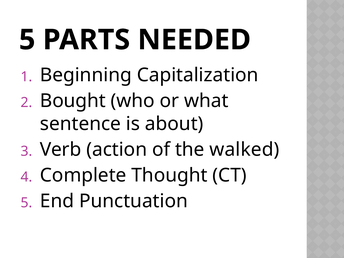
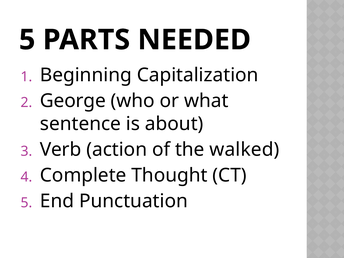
Bought: Bought -> George
